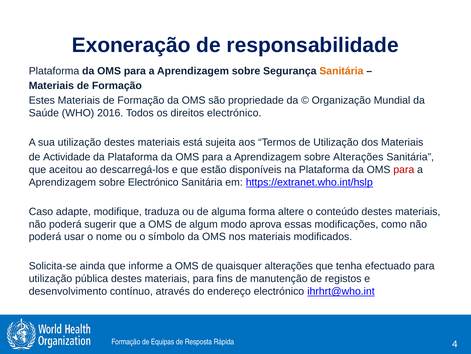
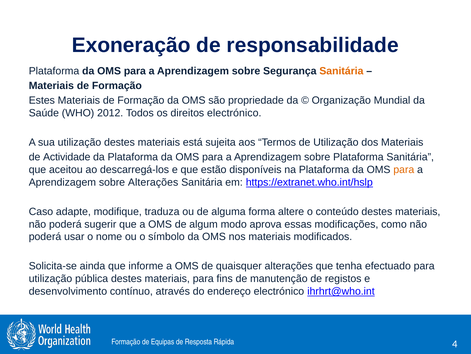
2016: 2016 -> 2012
sobre Alterações: Alterações -> Plataforma
para at (404, 169) colour: red -> orange
sobre Electrónico: Electrónico -> Alterações
